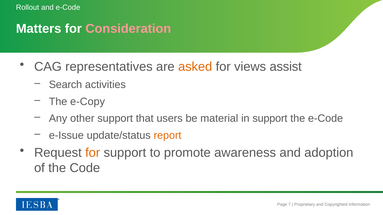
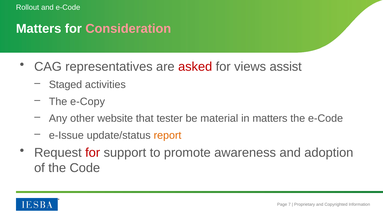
asked colour: orange -> red
Search: Search -> Staged
other support: support -> website
users: users -> tester
in support: support -> matters
for at (93, 153) colour: orange -> red
